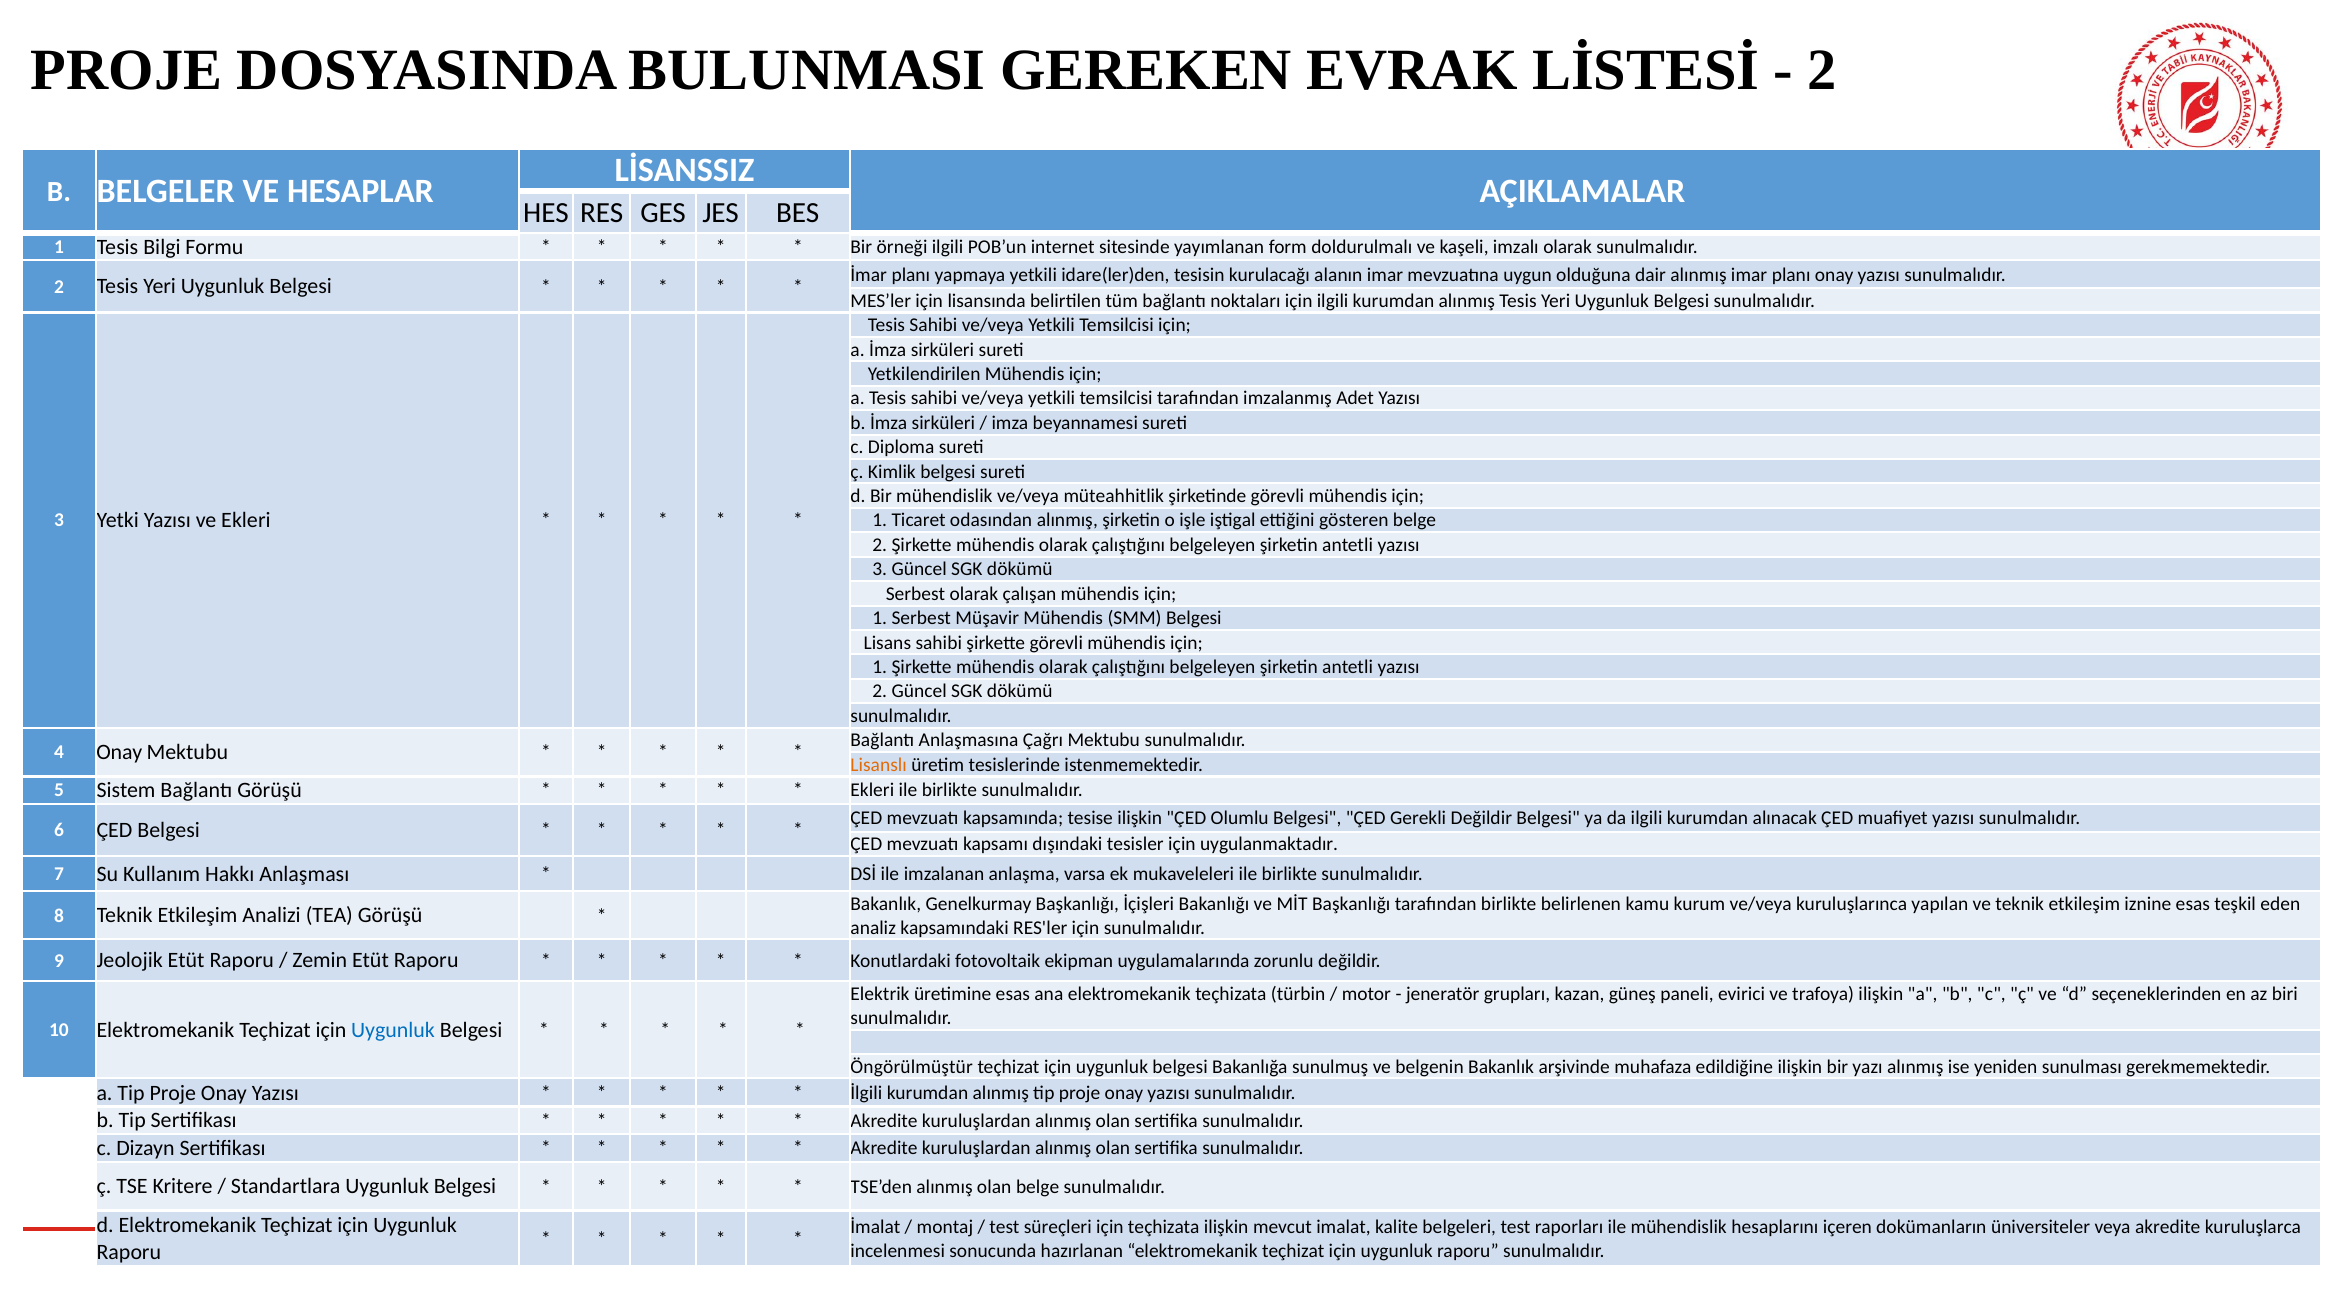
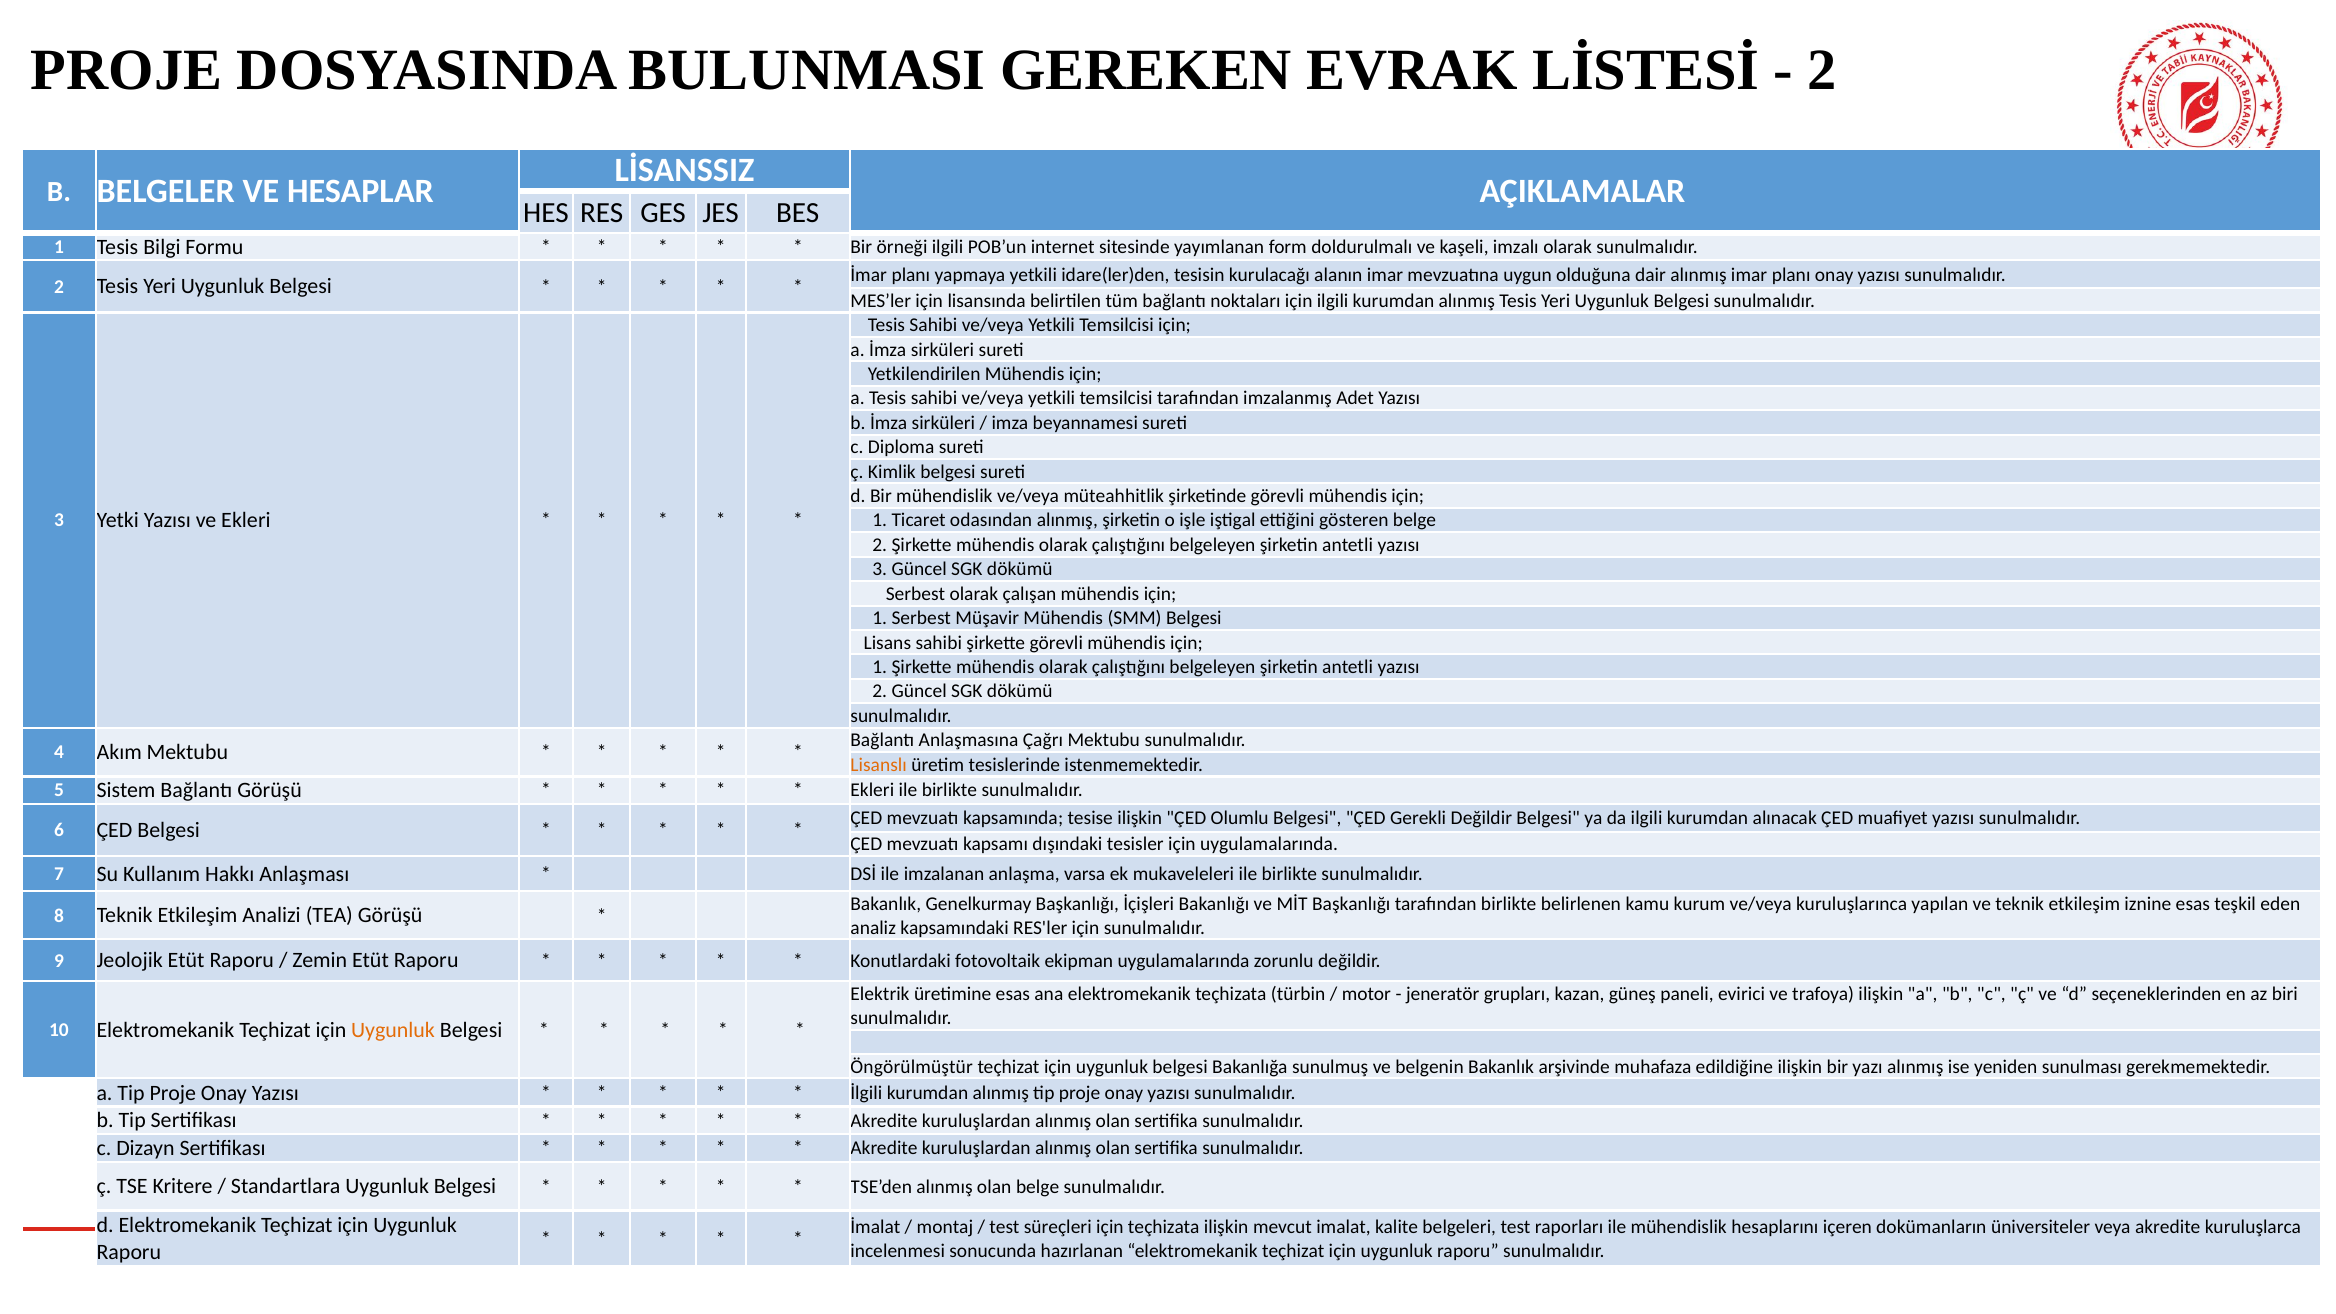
4 Onay: Onay -> Akım
için uygulanmaktadır: uygulanmaktadır -> uygulamalarında
Uygunluk at (393, 1030) colour: blue -> orange
